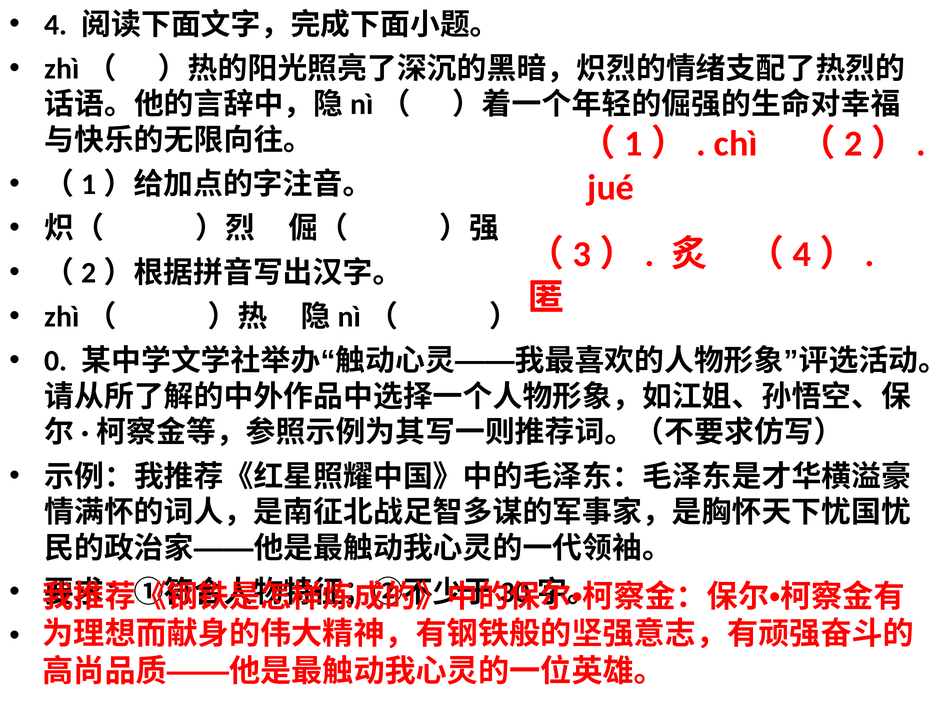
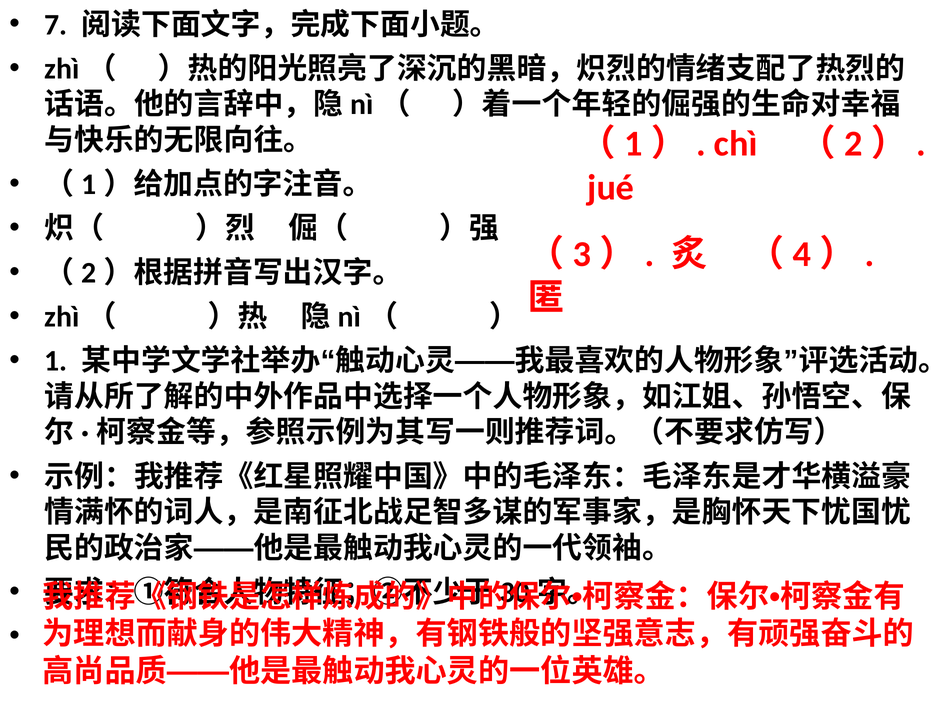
4: 4 -> 7
0: 0 -> 1
